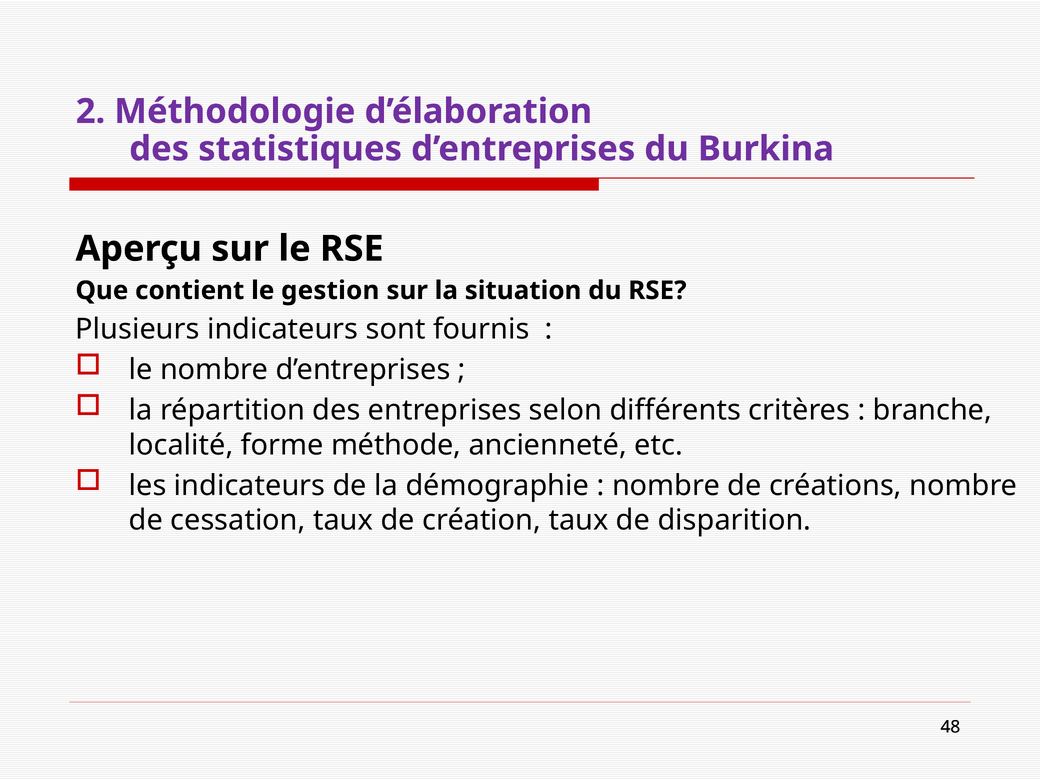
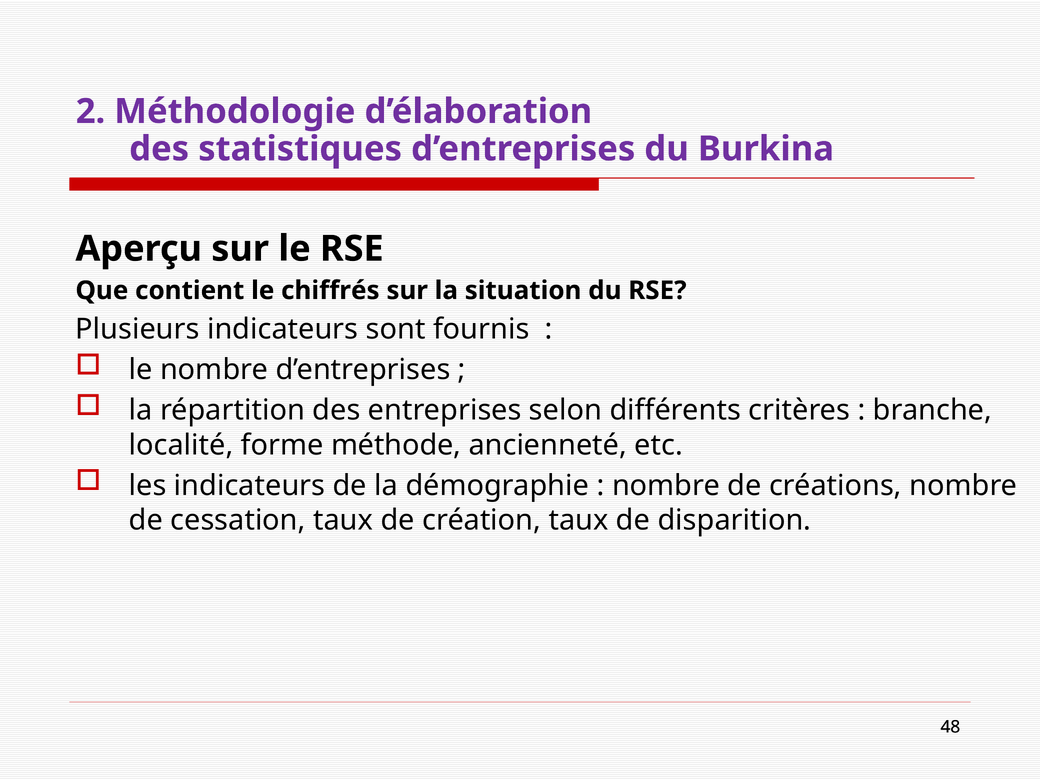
gestion: gestion -> chiffrés
